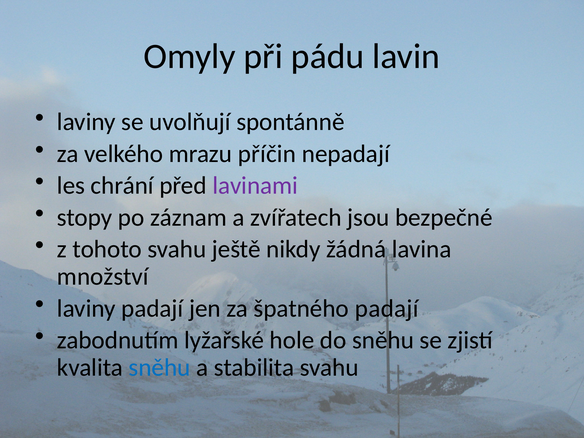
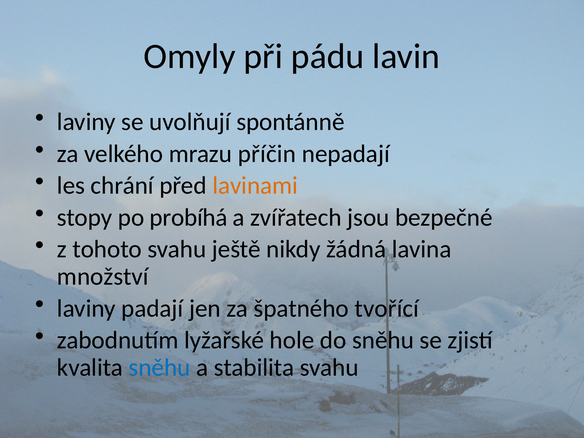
lavinami colour: purple -> orange
záznam: záznam -> probíhá
špatného padají: padají -> tvořící
